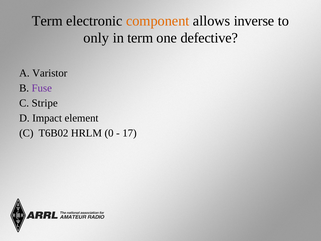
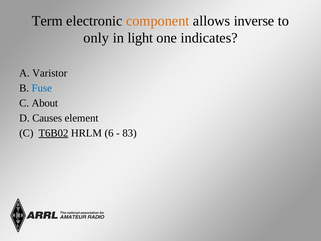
in term: term -> light
defective: defective -> indicates
Fuse colour: purple -> blue
Stripe: Stripe -> About
Impact: Impact -> Causes
T6B02 underline: none -> present
0: 0 -> 6
17: 17 -> 83
